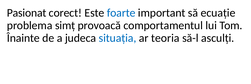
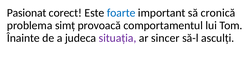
ecuație: ecuație -> cronică
situația colour: blue -> purple
teoria: teoria -> sincer
